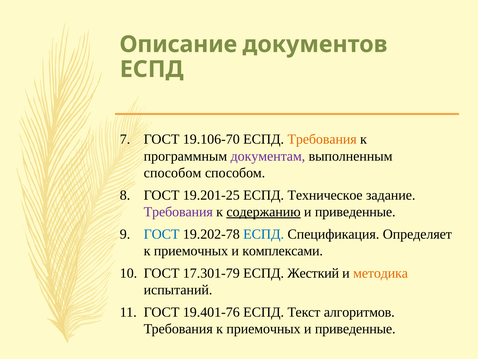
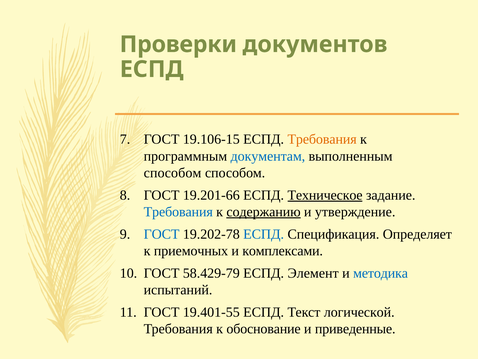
Описание: Описание -> Проверки
19.106-70: 19.106-70 -> 19.106-15
документам colour: purple -> blue
19.201-25: 19.201-25 -> 19.201-66
Техническое underline: none -> present
Требования at (178, 212) colour: purple -> blue
приведенные at (355, 212): приведенные -> утверждение
17.301-79: 17.301-79 -> 58.429-79
Жесткий: Жесткий -> Элемент
методика colour: orange -> blue
19.401-76: 19.401-76 -> 19.401-55
алгоритмов: алгоритмов -> логической
Требования к приемочных: приемочных -> обоснование
